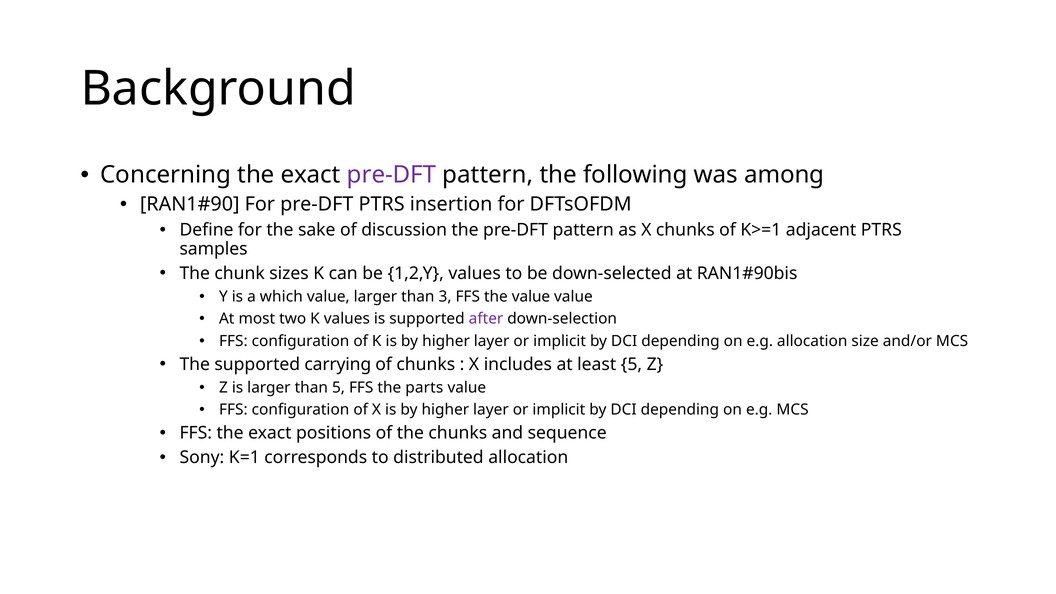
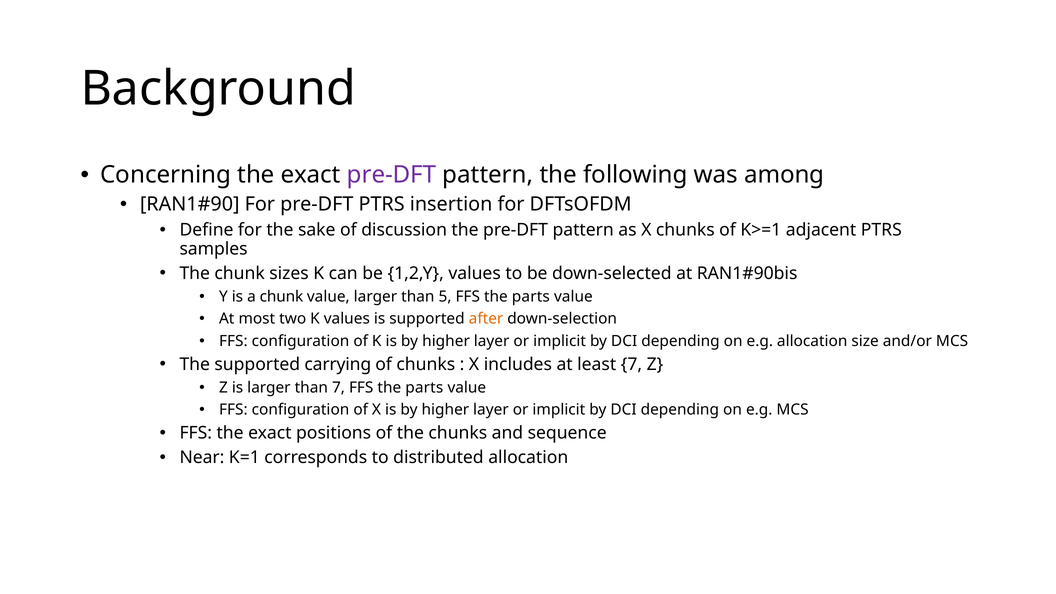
a which: which -> chunk
3: 3 -> 5
value at (531, 297): value -> parts
after colour: purple -> orange
least 5: 5 -> 7
than 5: 5 -> 7
Sony: Sony -> Near
